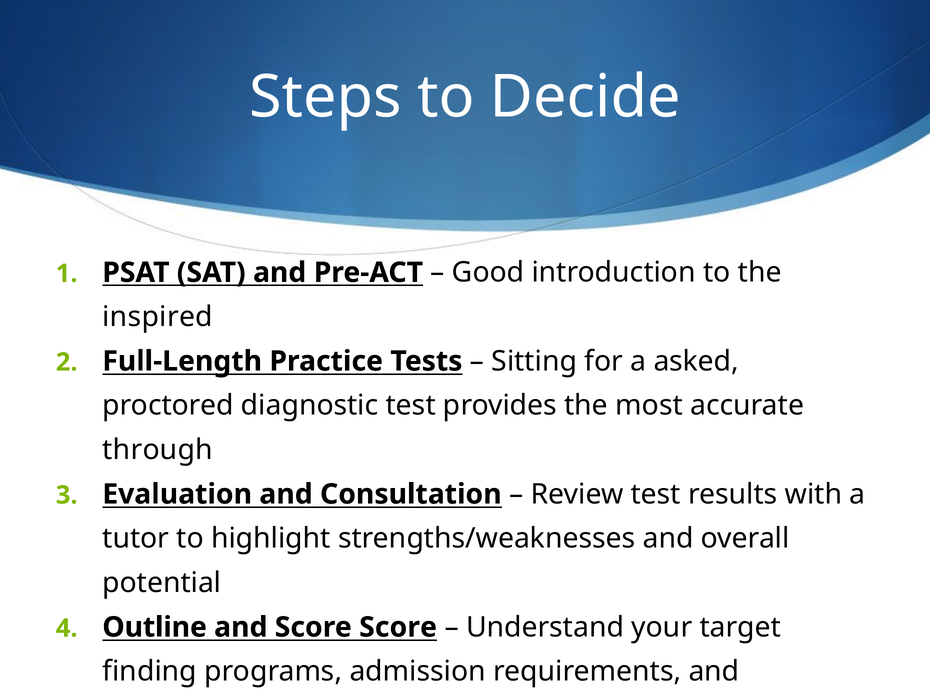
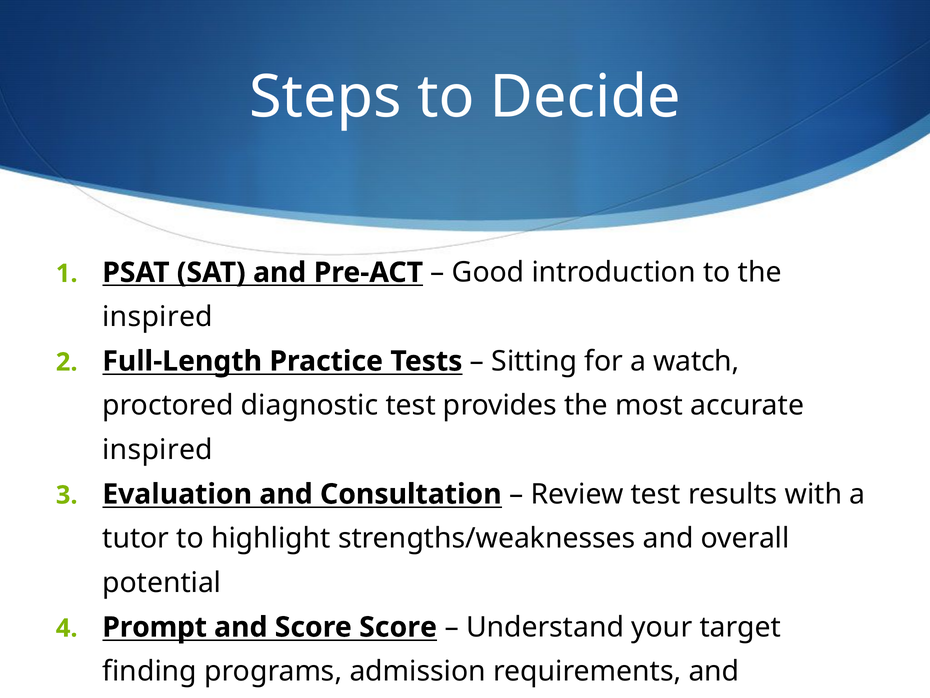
asked: asked -> watch
through at (158, 450): through -> inspired
Outline: Outline -> Prompt
